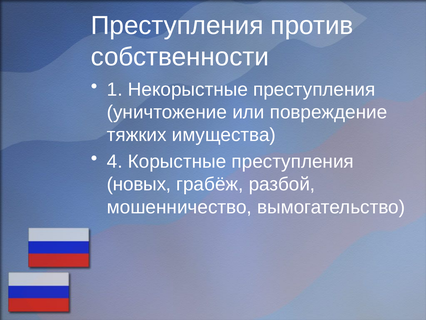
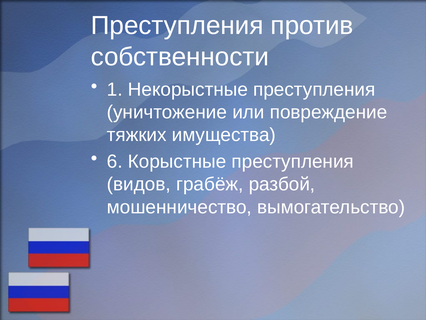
4: 4 -> 6
новых: новых -> видов
